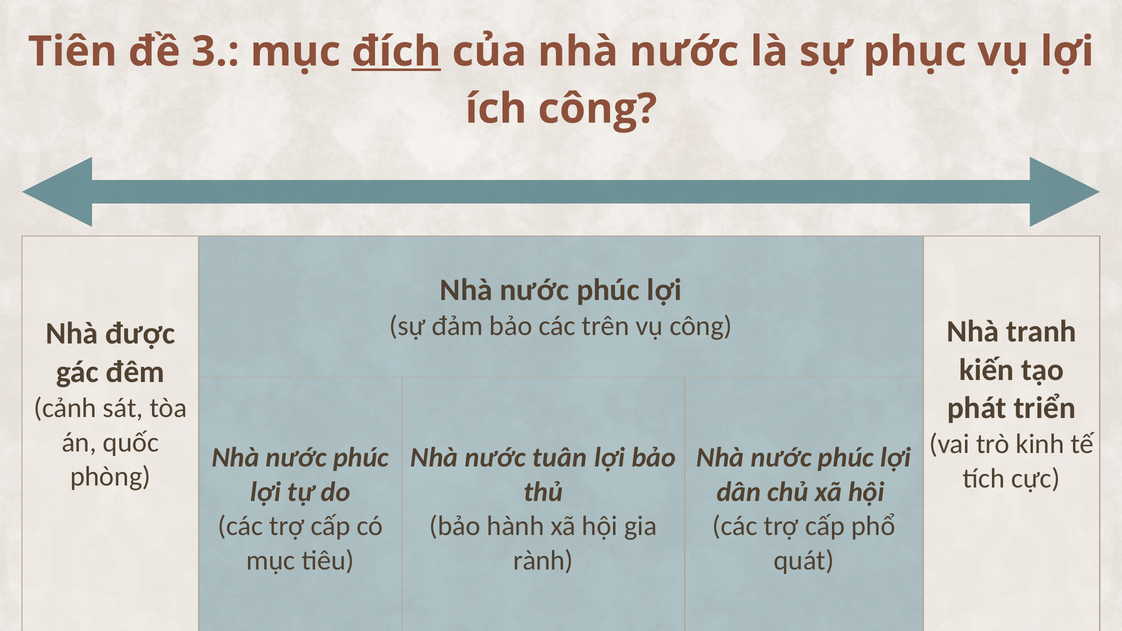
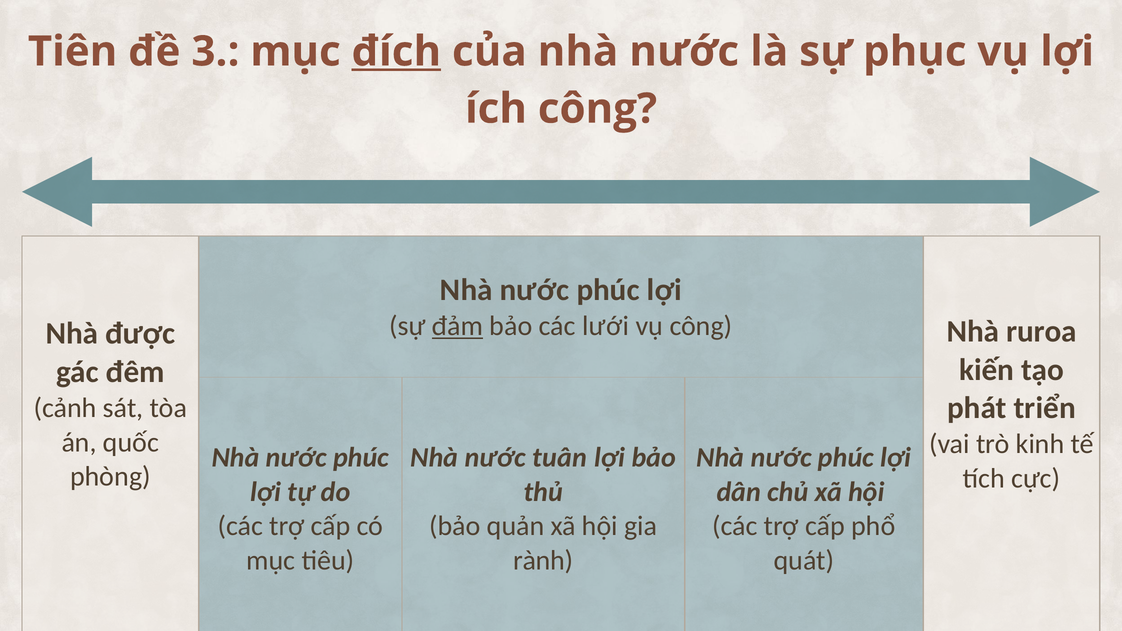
đảm underline: none -> present
trên: trên -> lưới
tranh: tranh -> ruroa
hành: hành -> quản
